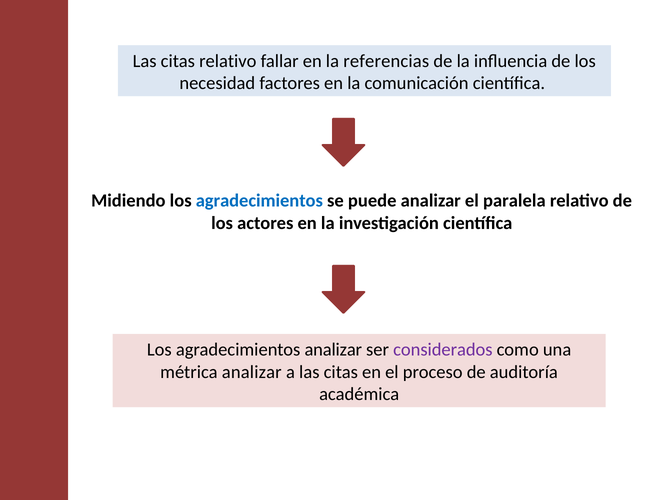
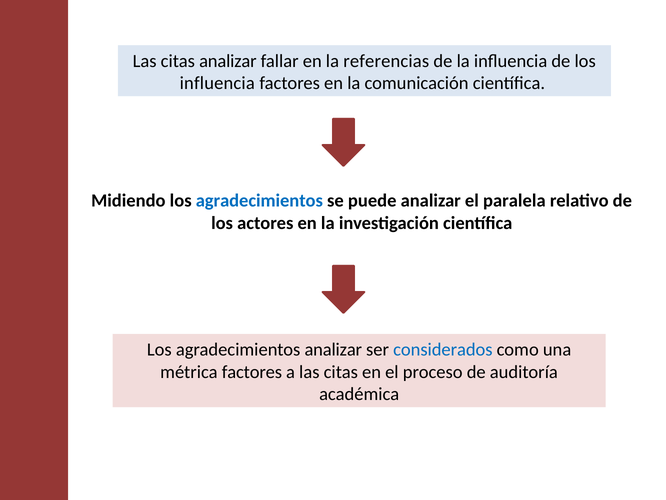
citas relativo: relativo -> analizar
necesidad at (217, 83): necesidad -> influencia
considerados colour: purple -> blue
métrica analizar: analizar -> factores
